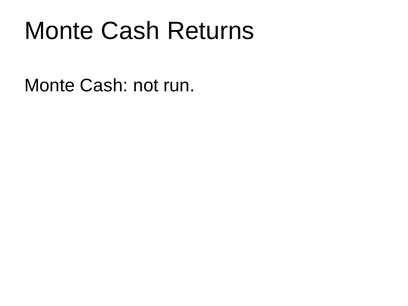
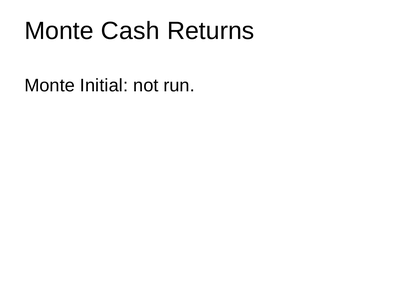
Cash at (104, 86): Cash -> Initial
